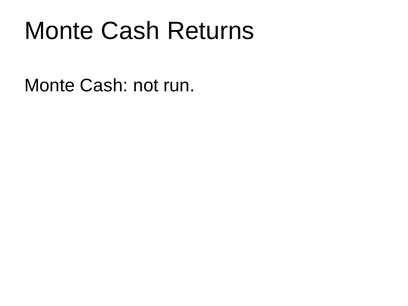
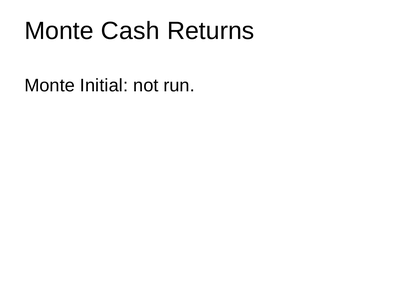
Cash at (104, 86): Cash -> Initial
